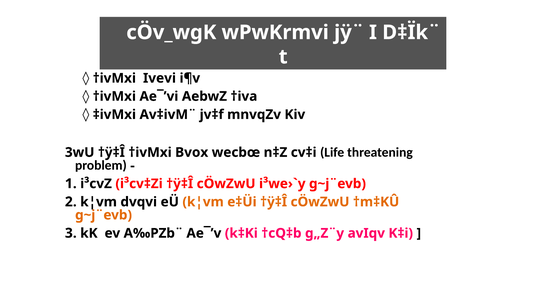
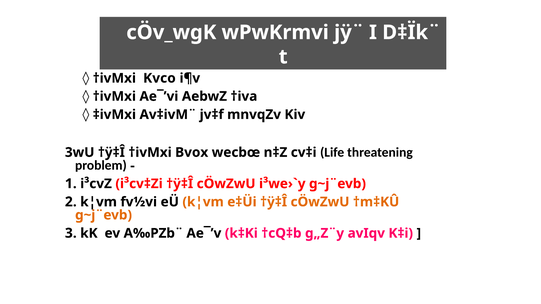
Ivevi: Ivevi -> Kvco
dvqvi: dvqvi -> fv½vi
